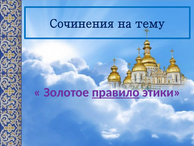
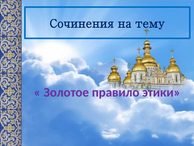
правило underline: present -> none
